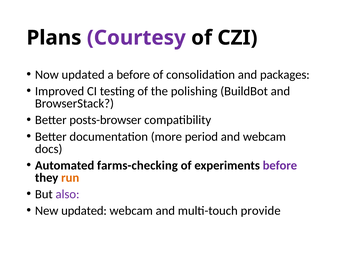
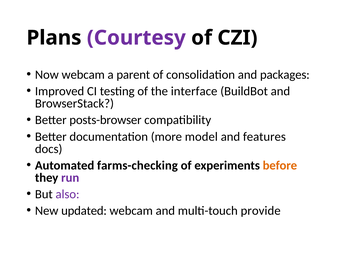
Now updated: updated -> webcam
a before: before -> parent
polishing: polishing -> interface
period: period -> model
and webcam: webcam -> features
before at (280, 165) colour: purple -> orange
run colour: orange -> purple
